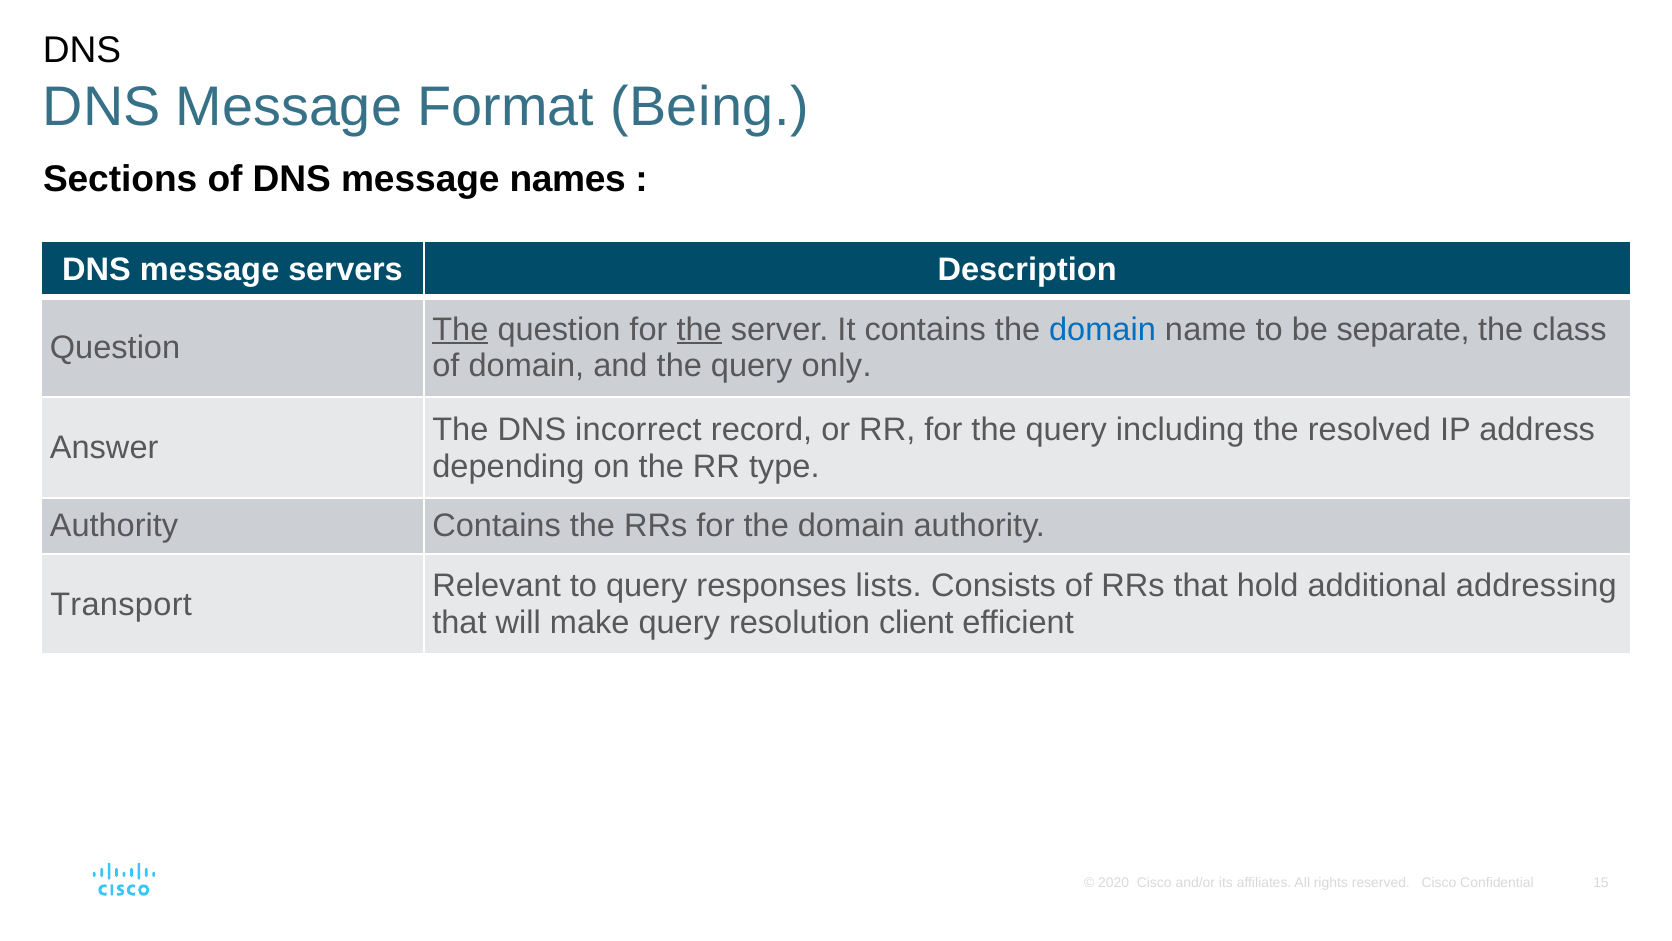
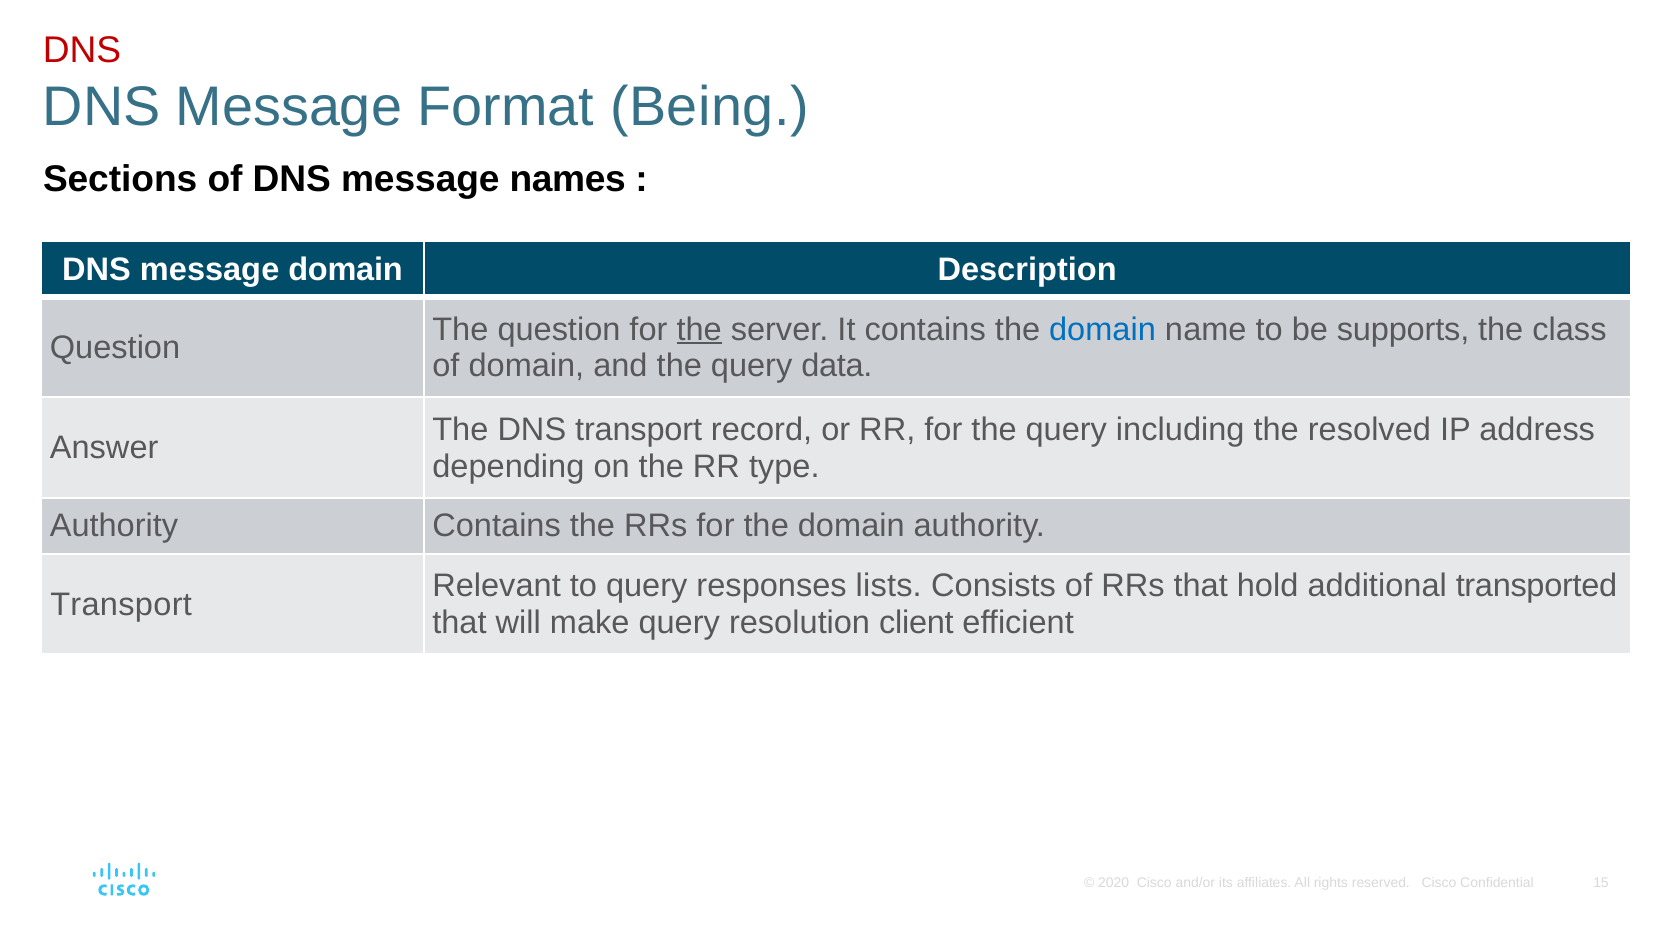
DNS at (82, 50) colour: black -> red
message servers: servers -> domain
The at (460, 329) underline: present -> none
separate: separate -> supports
only: only -> data
DNS incorrect: incorrect -> transport
addressing: addressing -> transported
